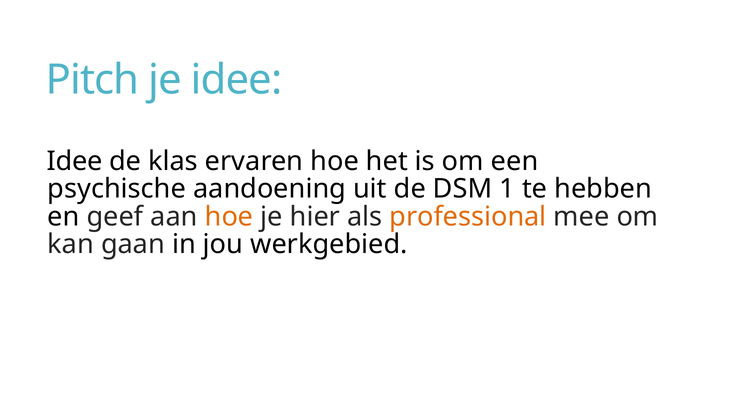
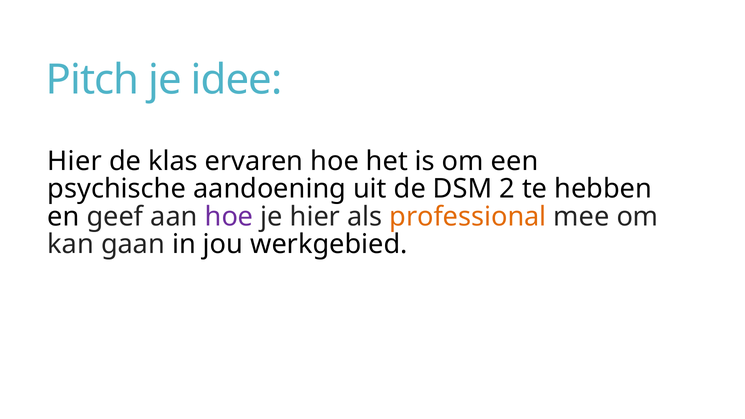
Idee at (75, 161): Idee -> Hier
1: 1 -> 2
hoe at (229, 217) colour: orange -> purple
